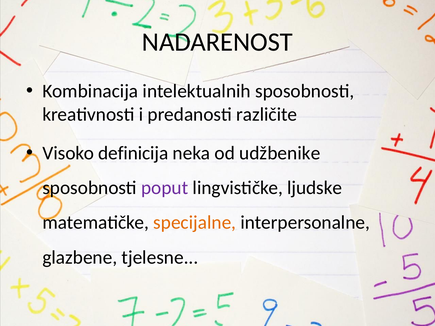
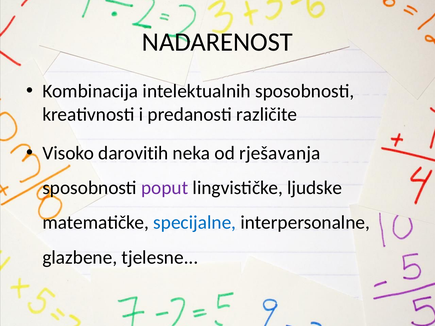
definicija: definicija -> darovitih
udžbenike: udžbenike -> rješavanja
specijalne colour: orange -> blue
